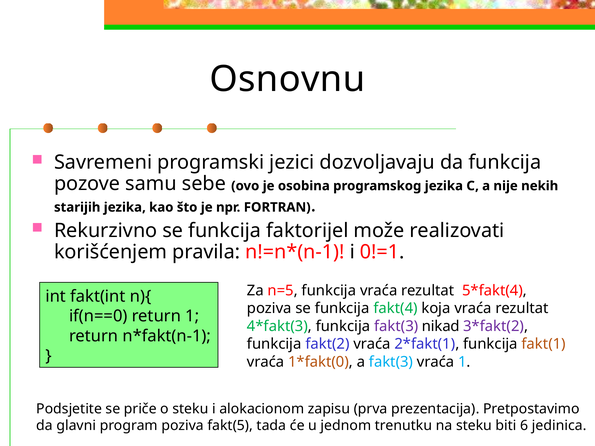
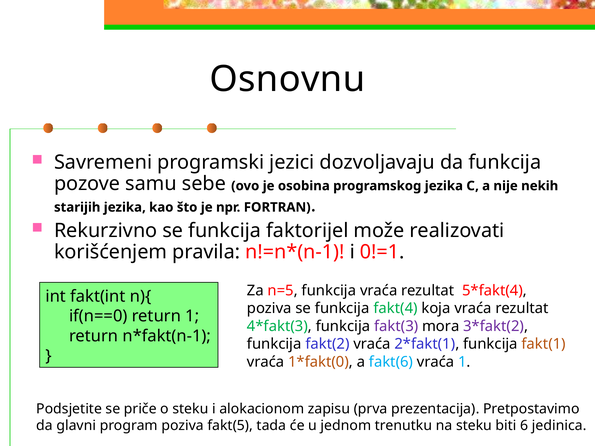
nikad: nikad -> mora
a fakt(3: fakt(3 -> fakt(6
